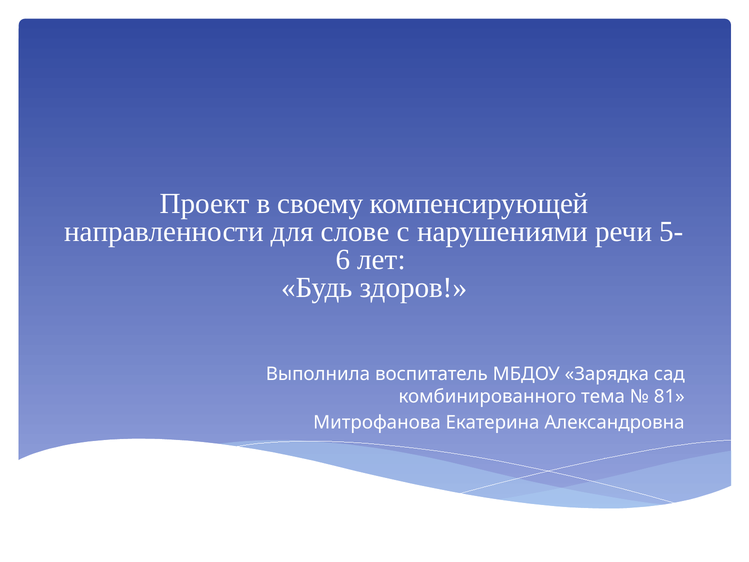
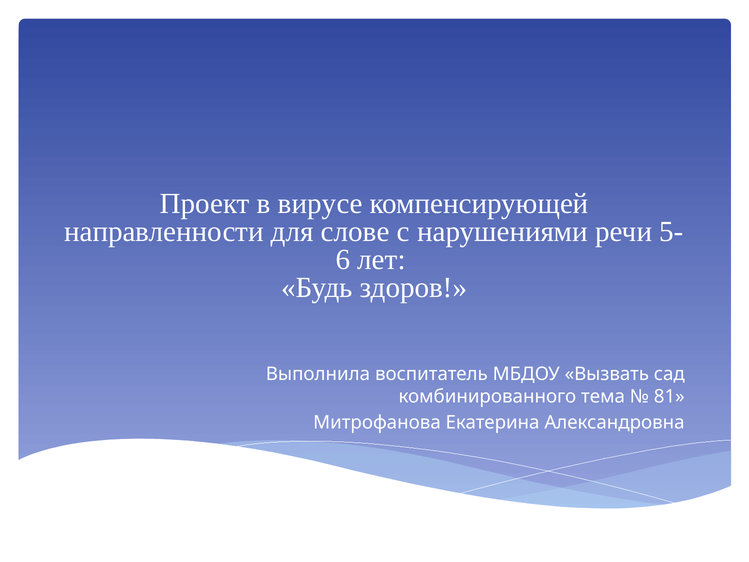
своему: своему -> вирусе
Зарядка: Зарядка -> Вызвать
